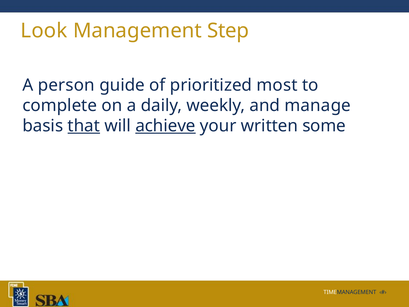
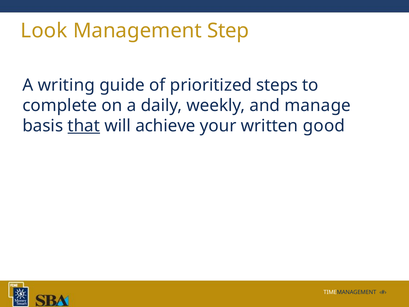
person: person -> writing
most: most -> steps
achieve underline: present -> none
some: some -> good
